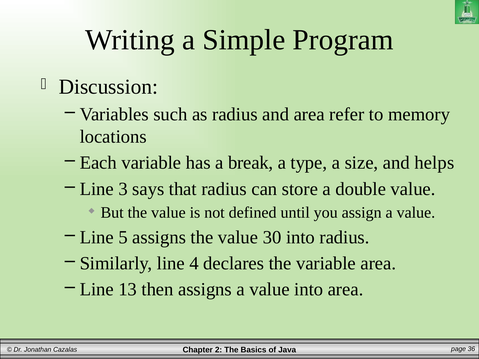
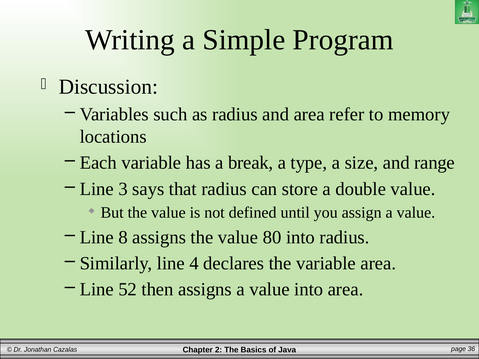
helps: helps -> range
5: 5 -> 8
30: 30 -> 80
13: 13 -> 52
